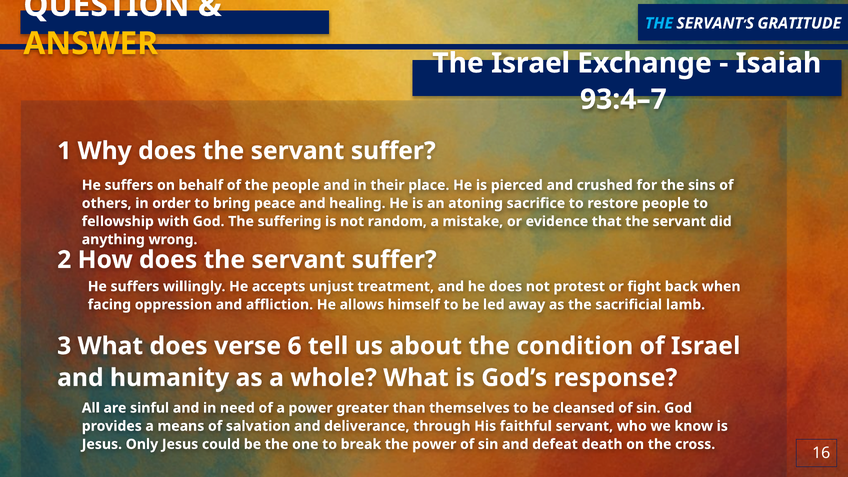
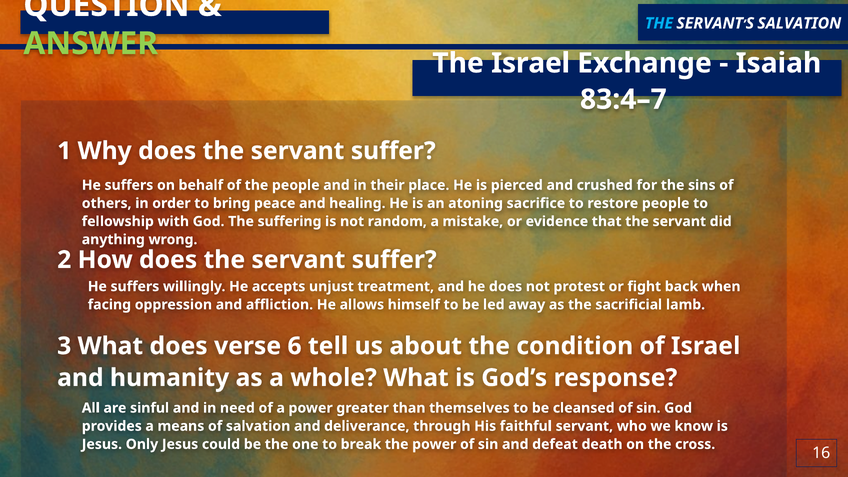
SERVANT’S GRATITUDE: GRATITUDE -> SALVATION
ANSWER colour: yellow -> light green
93:4–7: 93:4–7 -> 83:4–7
